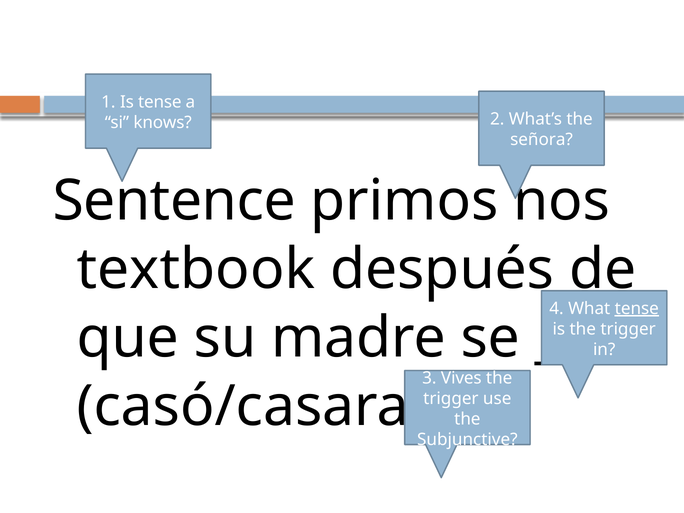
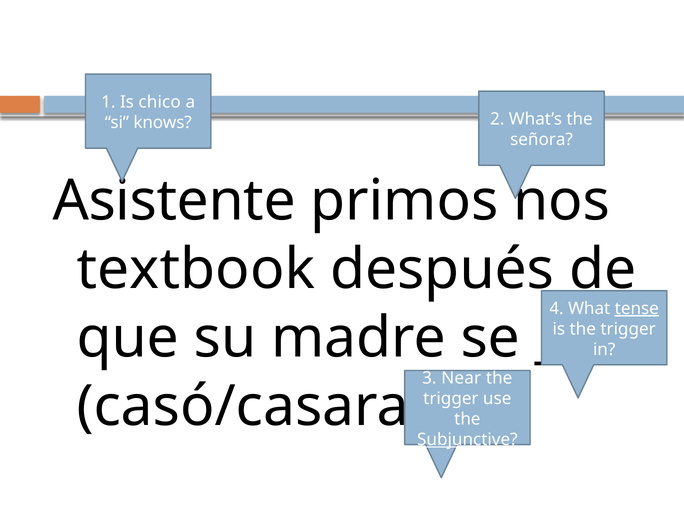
Is tense: tense -> chico
Sentence: Sentence -> Asistente
Vives: Vives -> Near
Subjunctive underline: none -> present
